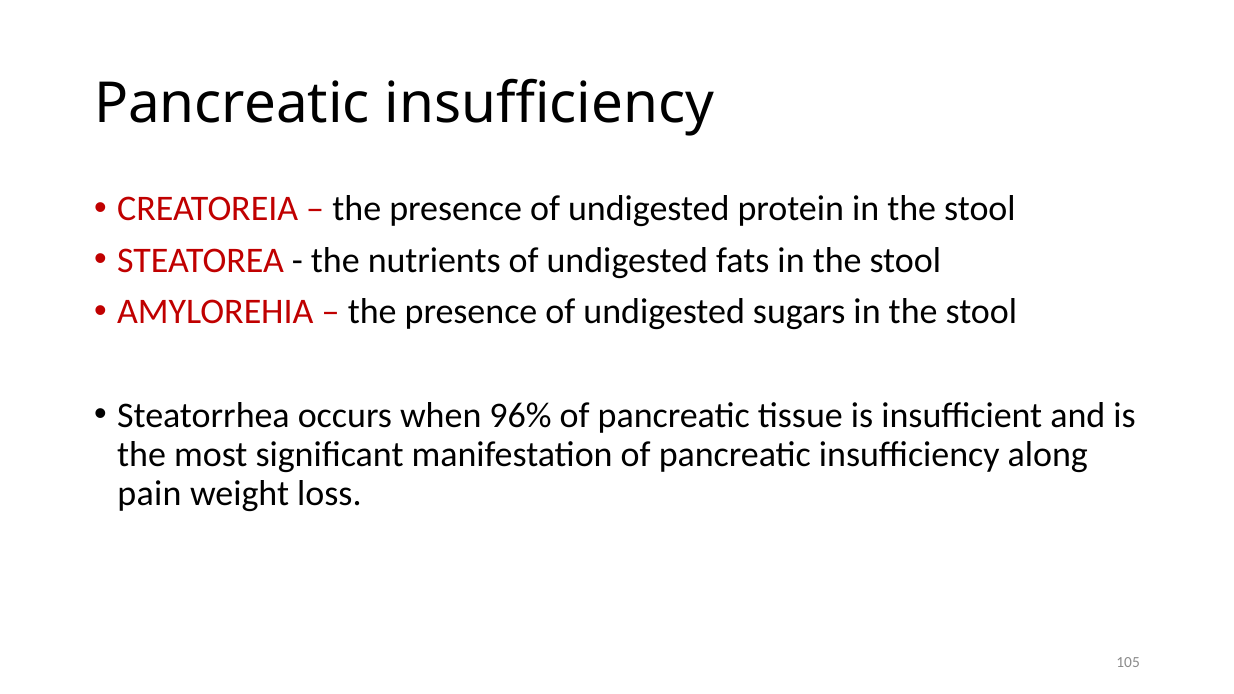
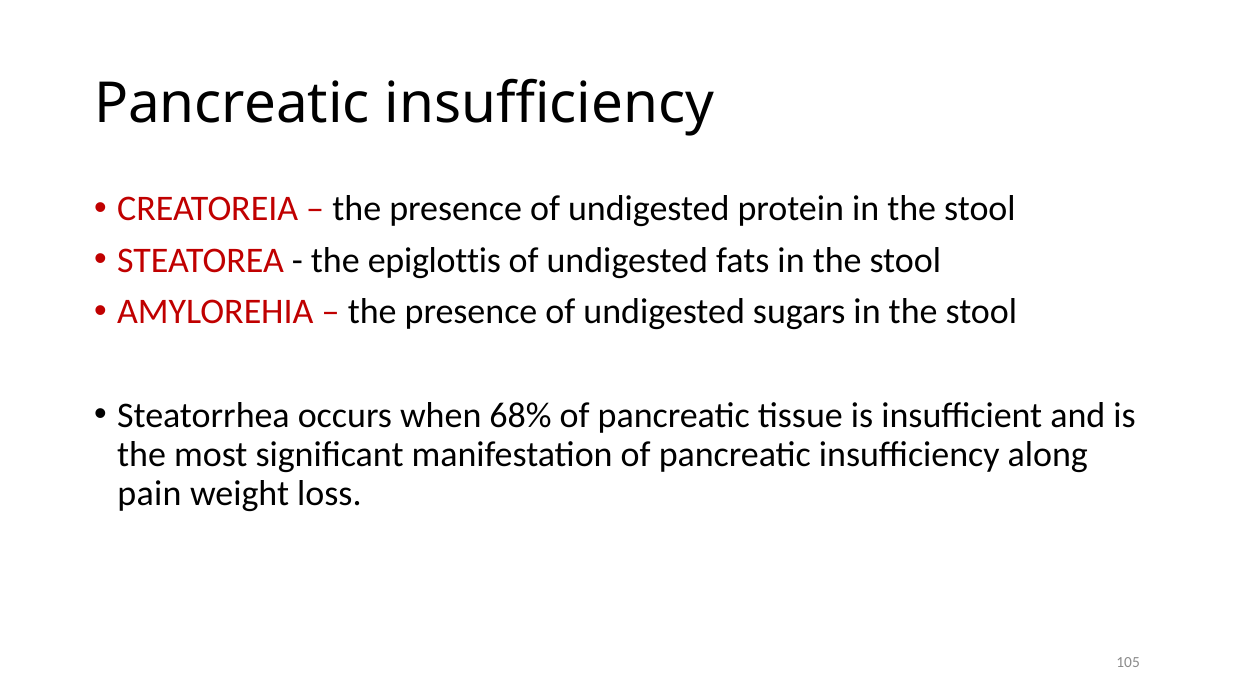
nutrients: nutrients -> epiglottis
96%: 96% -> 68%
